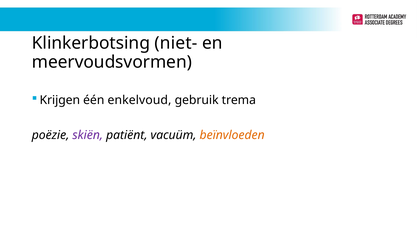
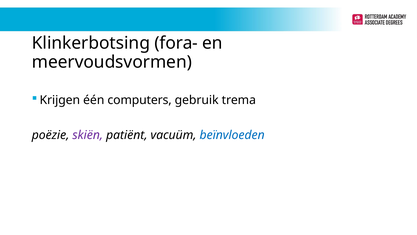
niet-: niet- -> fora-
enkelvoud: enkelvoud -> computers
beïnvloeden colour: orange -> blue
